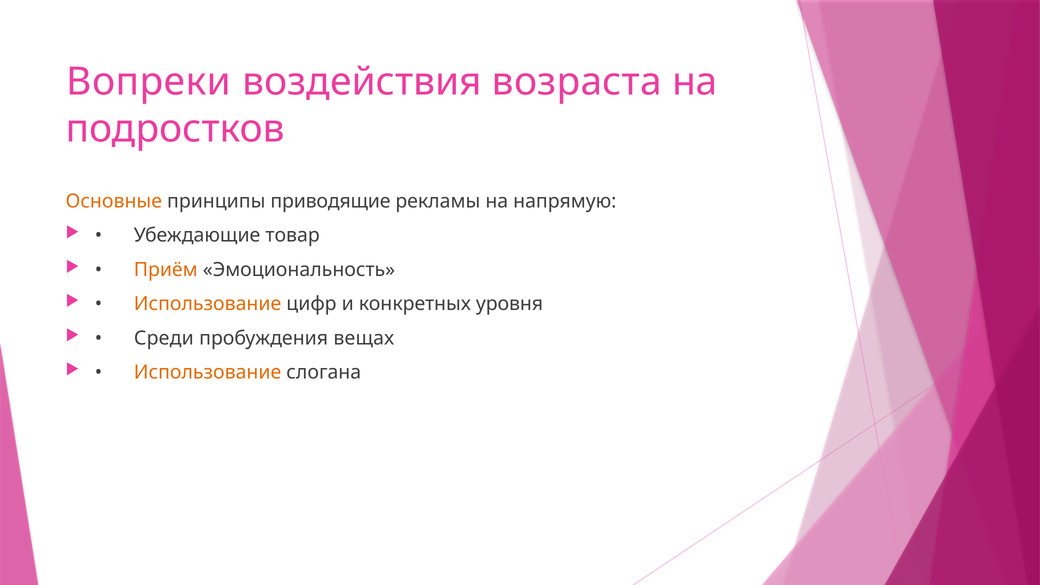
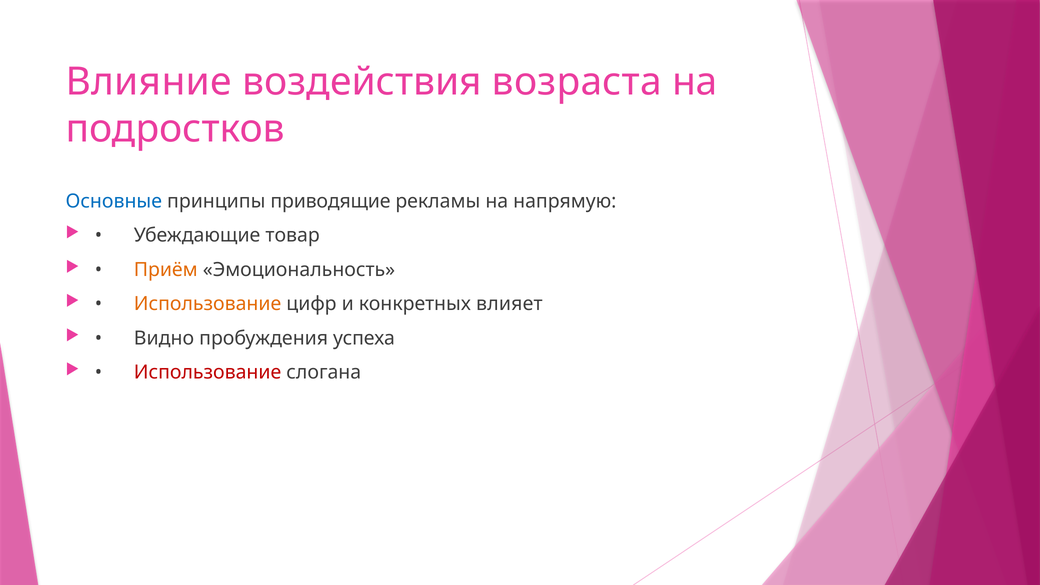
Вопреки: Вопреки -> Влияние
Основные colour: orange -> blue
уровня: уровня -> влияет
Среди: Среди -> Видно
вещах: вещах -> успеха
Использование at (208, 372) colour: orange -> red
